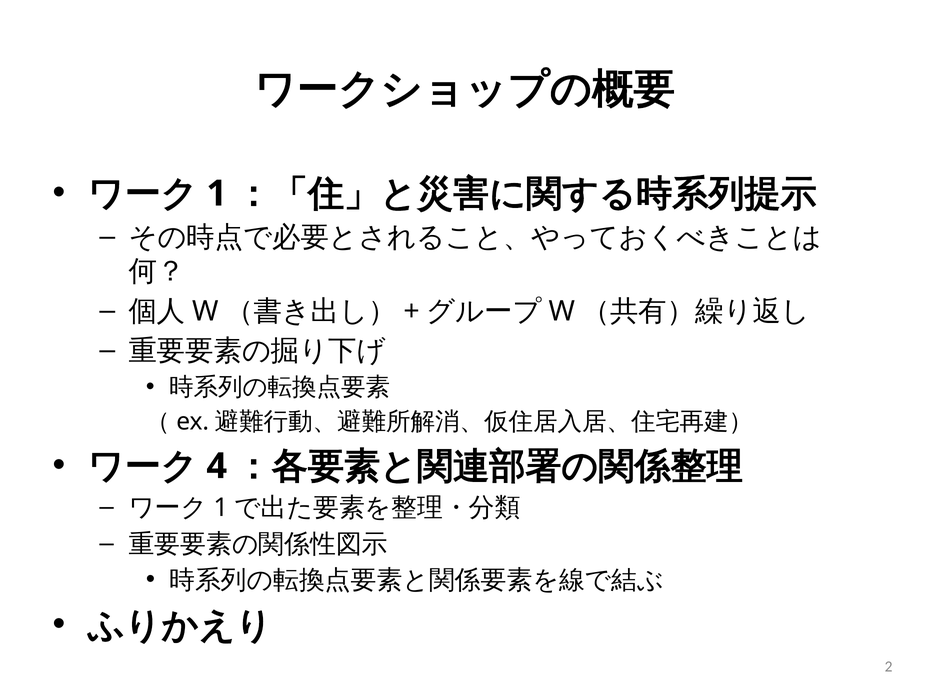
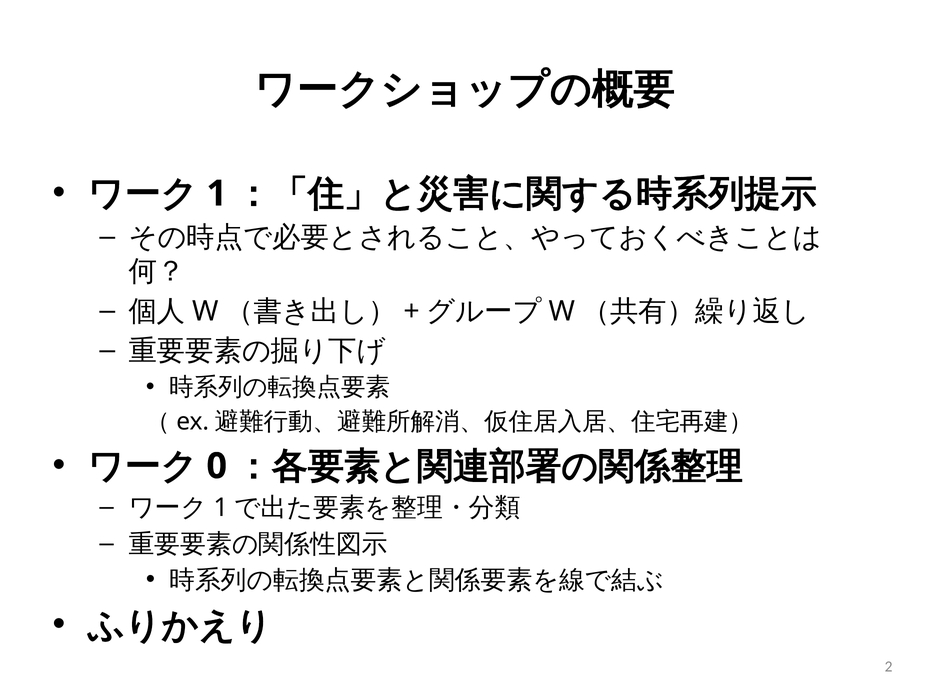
4: 4 -> 0
